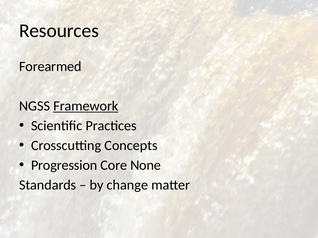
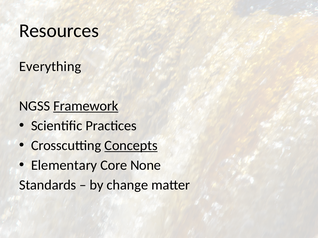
Forearmed: Forearmed -> Everything
Concepts underline: none -> present
Progression: Progression -> Elementary
